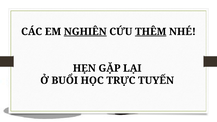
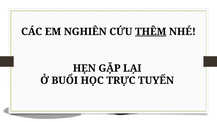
NGHIÊN underline: present -> none
